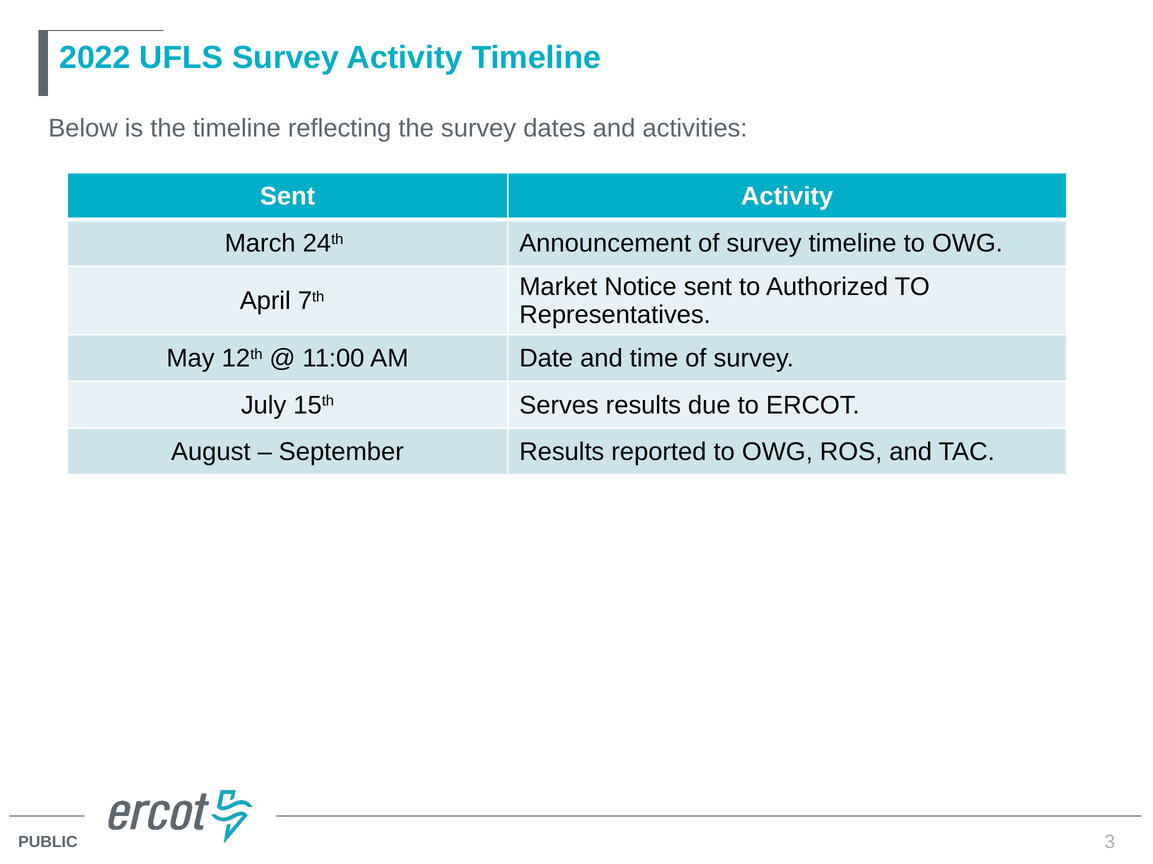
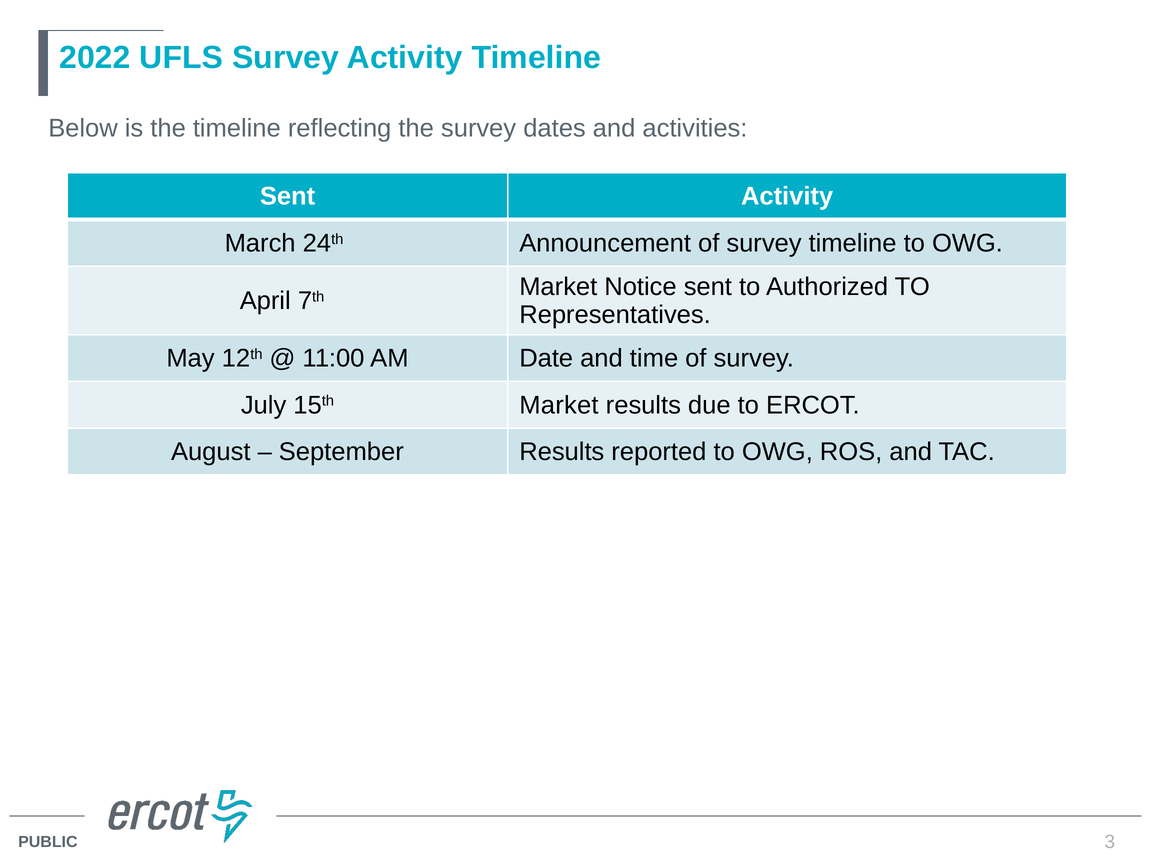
15th Serves: Serves -> Market
